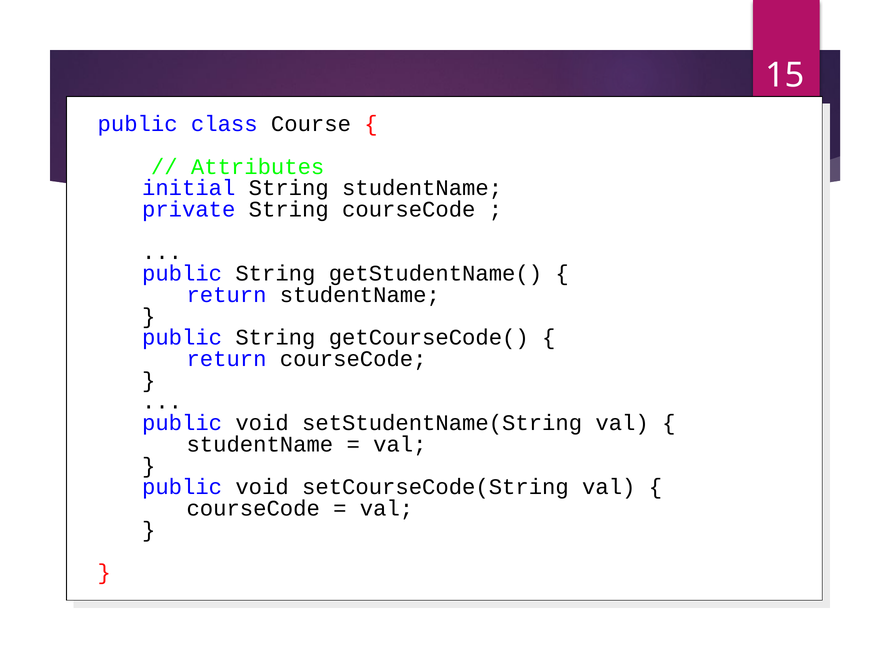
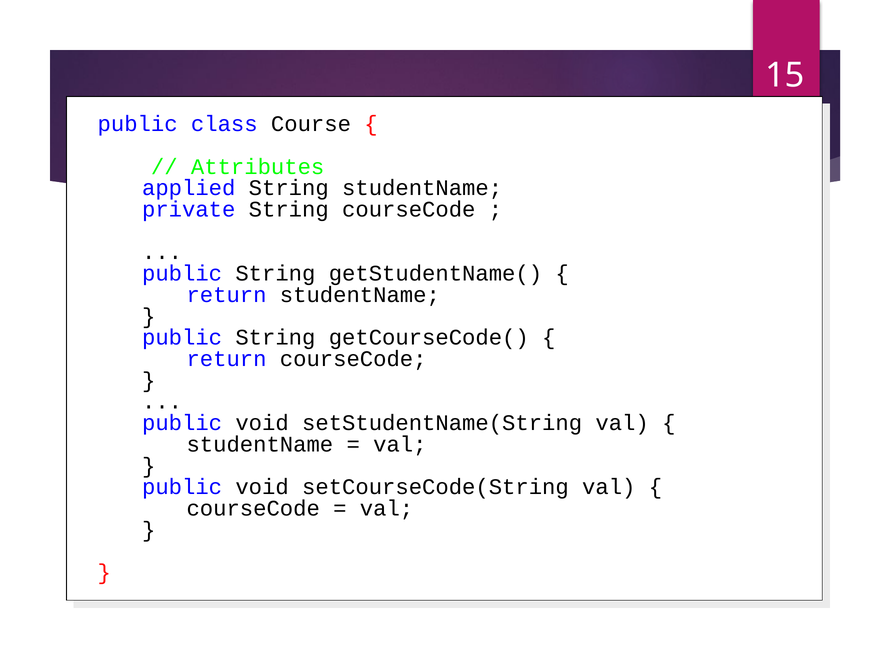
initial: initial -> applied
